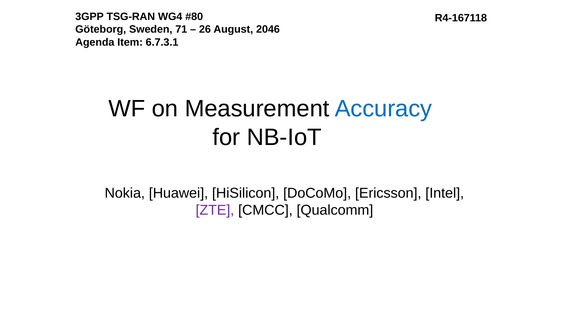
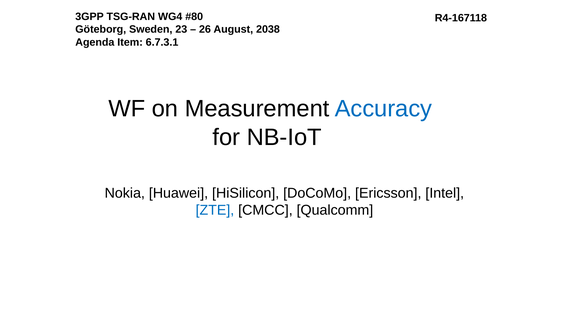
71: 71 -> 23
2046: 2046 -> 2038
ZTE colour: purple -> blue
